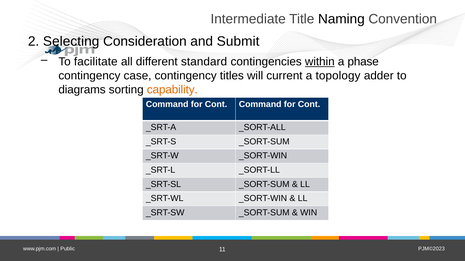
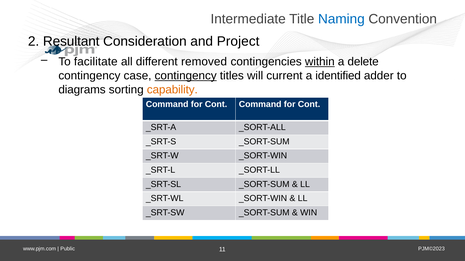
Naming colour: black -> blue
Selecting: Selecting -> Resultant
Submit: Submit -> Project
standard: standard -> removed
phase: phase -> delete
contingency at (186, 76) underline: none -> present
topology: topology -> identified
